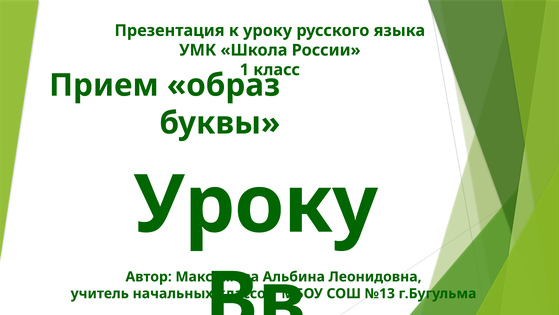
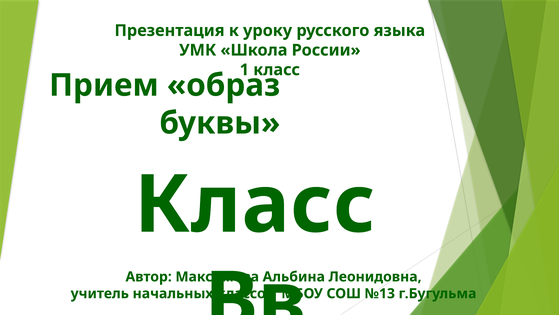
Уроку at (256, 205): Уроку -> Класс
